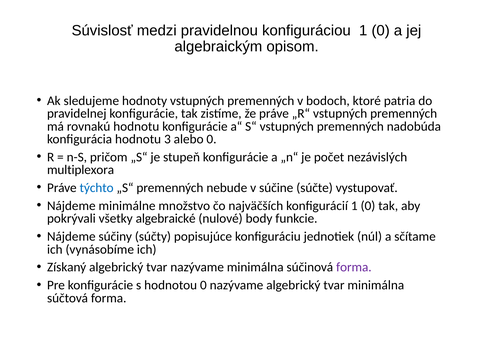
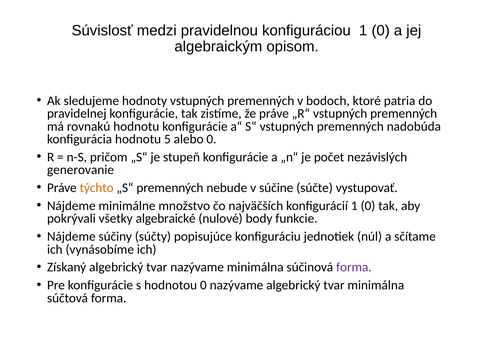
3: 3 -> 5
multiplexora: multiplexora -> generovanie
týchto colour: blue -> orange
